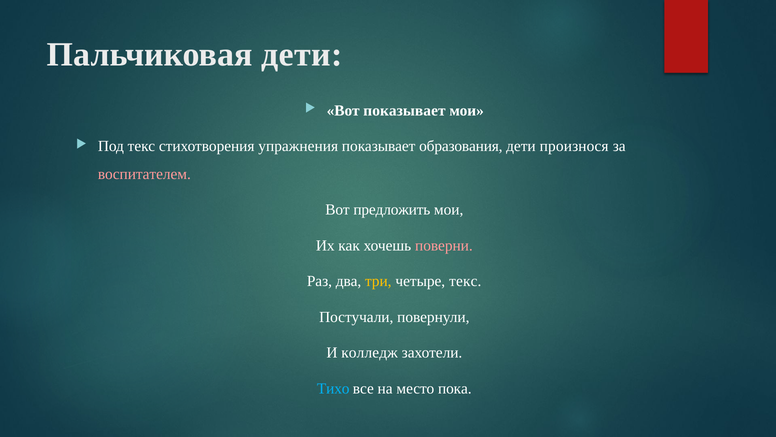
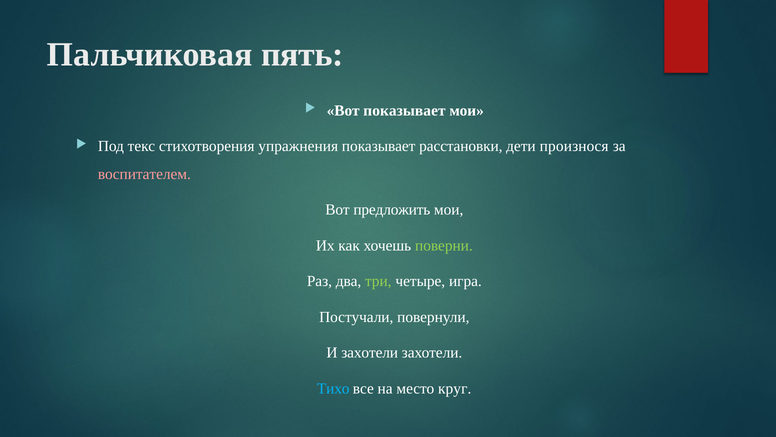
Пальчиковая дети: дети -> пять
образования: образования -> расстановки
поверни colour: pink -> light green
три colour: yellow -> light green
четыре текс: текс -> игра
И колледж: колледж -> захотели
пока: пока -> круг
